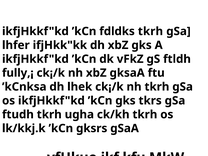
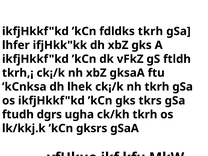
fully,¡: fully,¡ -> tkrh,¡
ftudh tkrh: tkrh -> dgrs
